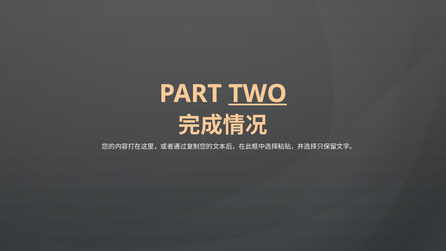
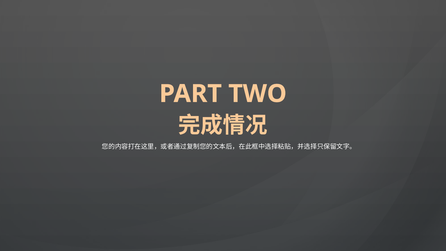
TWO underline: present -> none
